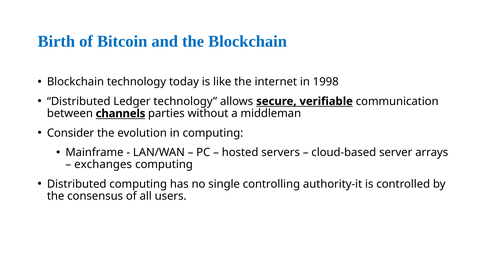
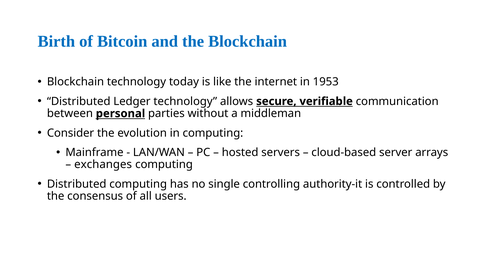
1998: 1998 -> 1953
channels: channels -> personal
